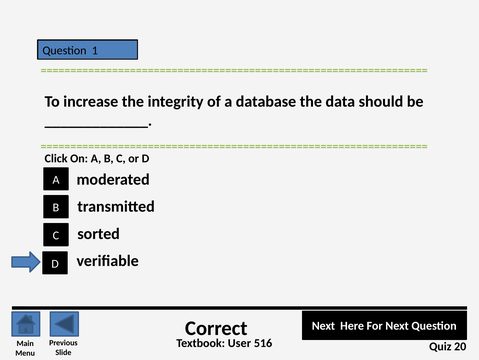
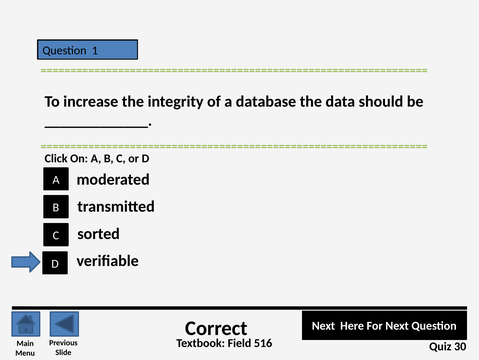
User: User -> Field
20: 20 -> 30
